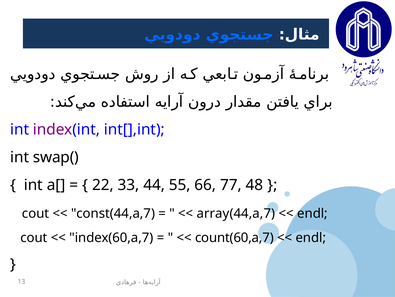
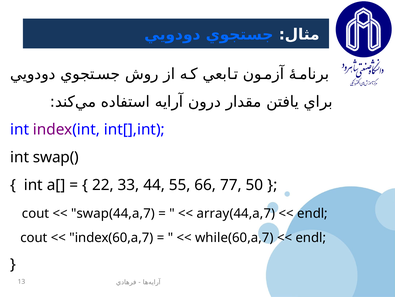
48: 48 -> 50
const(44,a,7: const(44,a,7 -> swap(44,a,7
count(60,a,7: count(60,a,7 -> while(60,a,7
